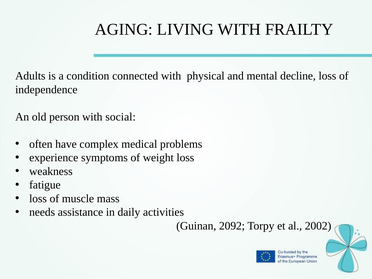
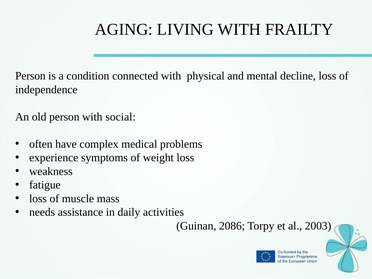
Adults at (30, 76): Adults -> Person
2092: 2092 -> 2086
2002: 2002 -> 2003
